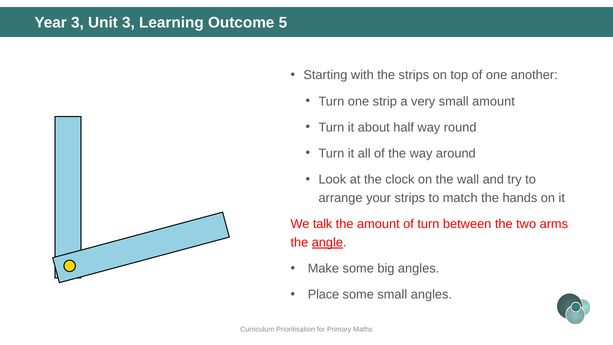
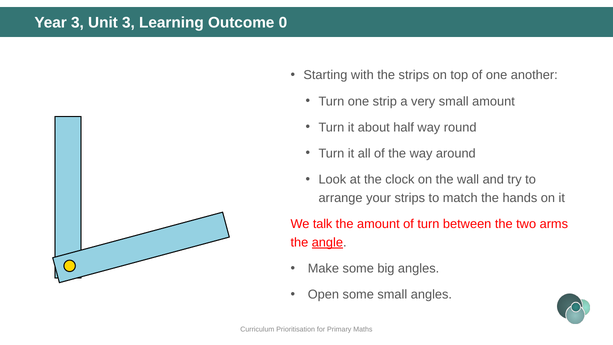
5: 5 -> 0
Place: Place -> Open
